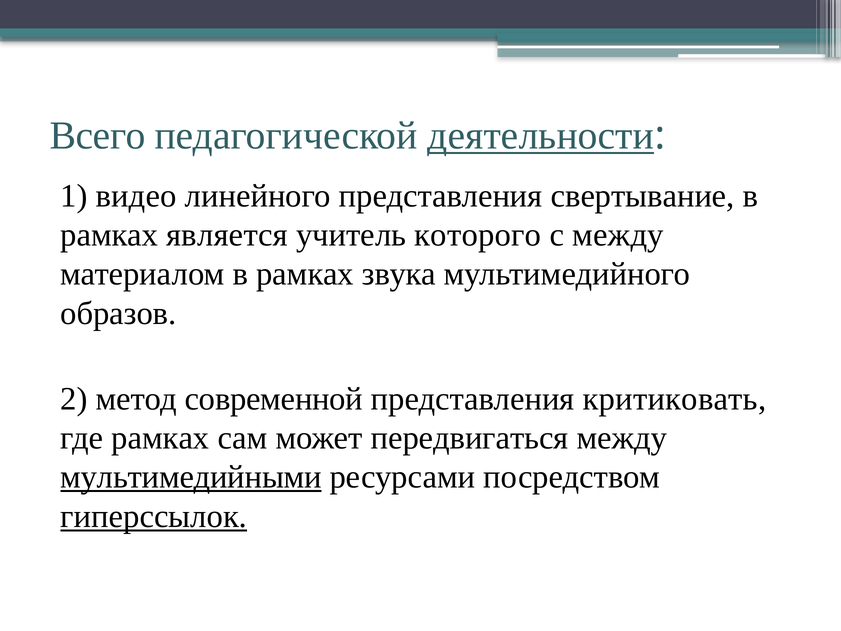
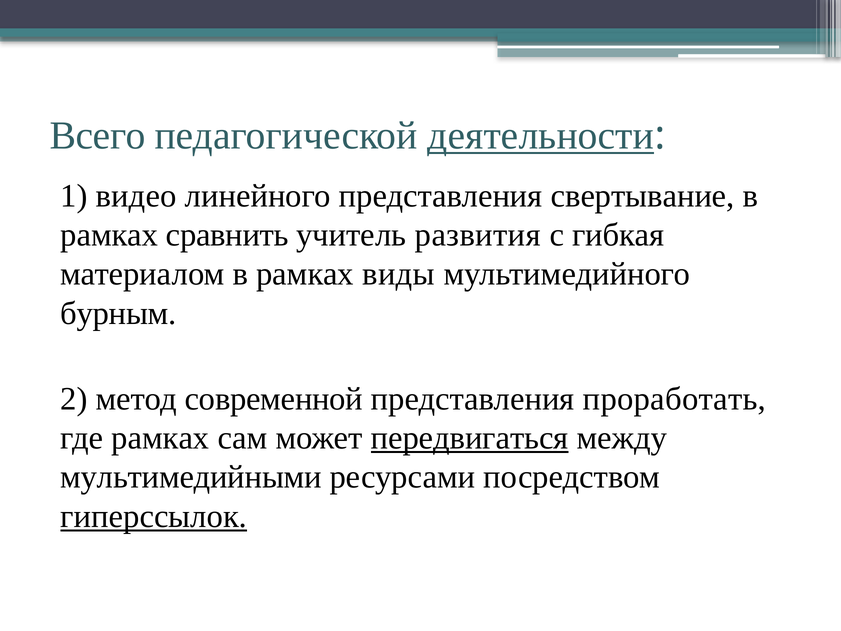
является: является -> сравнить
которого: которого -> развития
с между: между -> гибкая
звука: звука -> виды
образов: образов -> бурным
критиковать: критиковать -> проработать
передвигаться underline: none -> present
мультимедийными underline: present -> none
